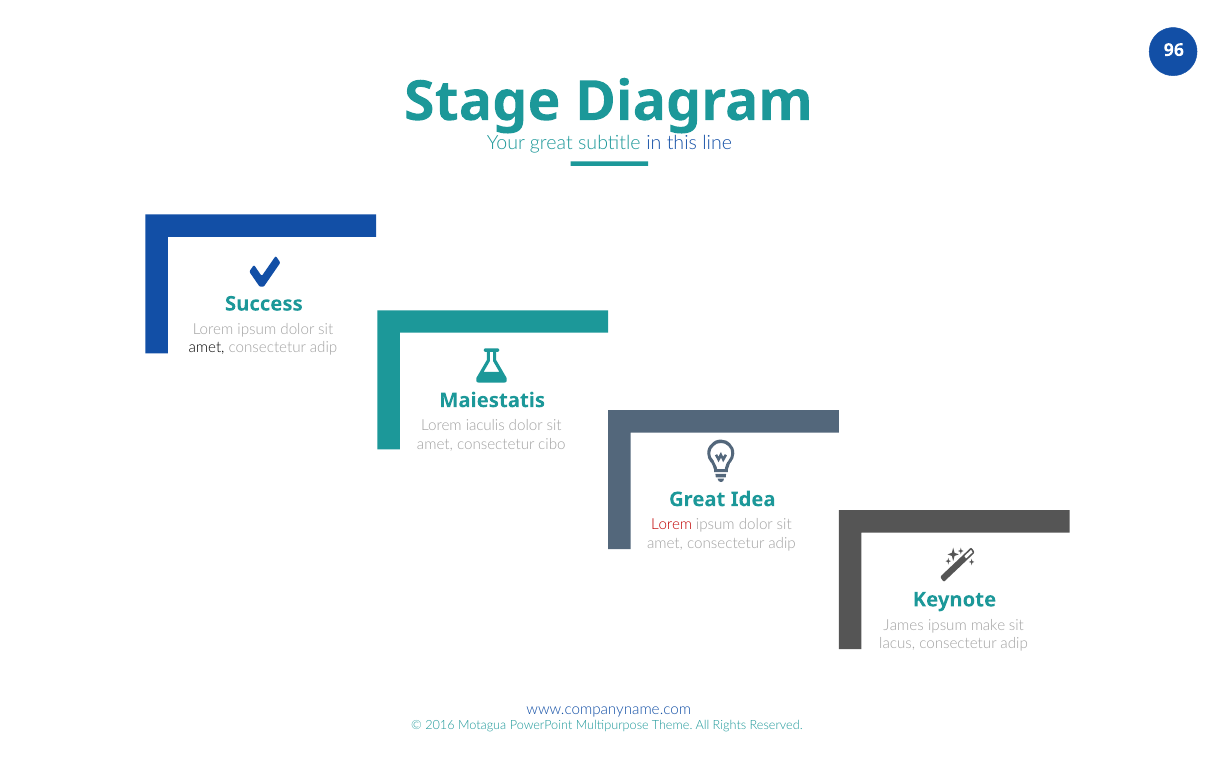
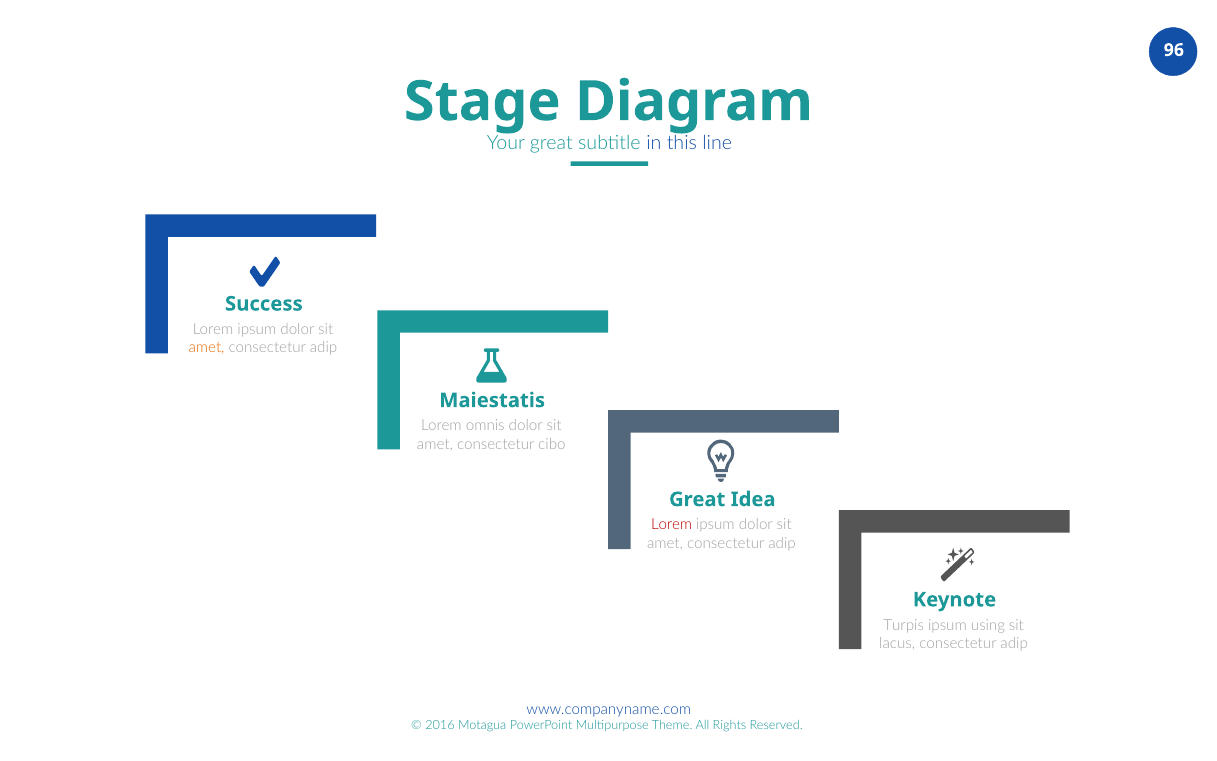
amet at (207, 347) colour: black -> orange
iaculis: iaculis -> omnis
James: James -> Turpis
make: make -> using
